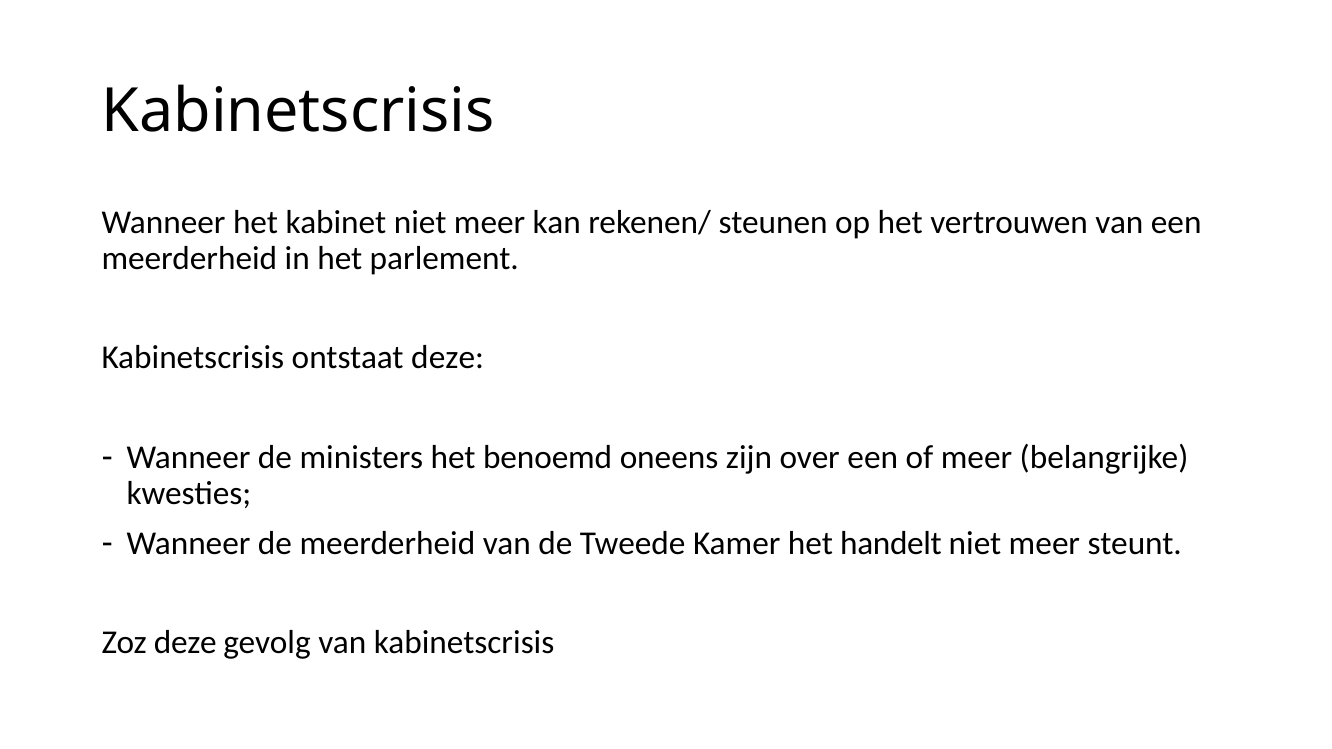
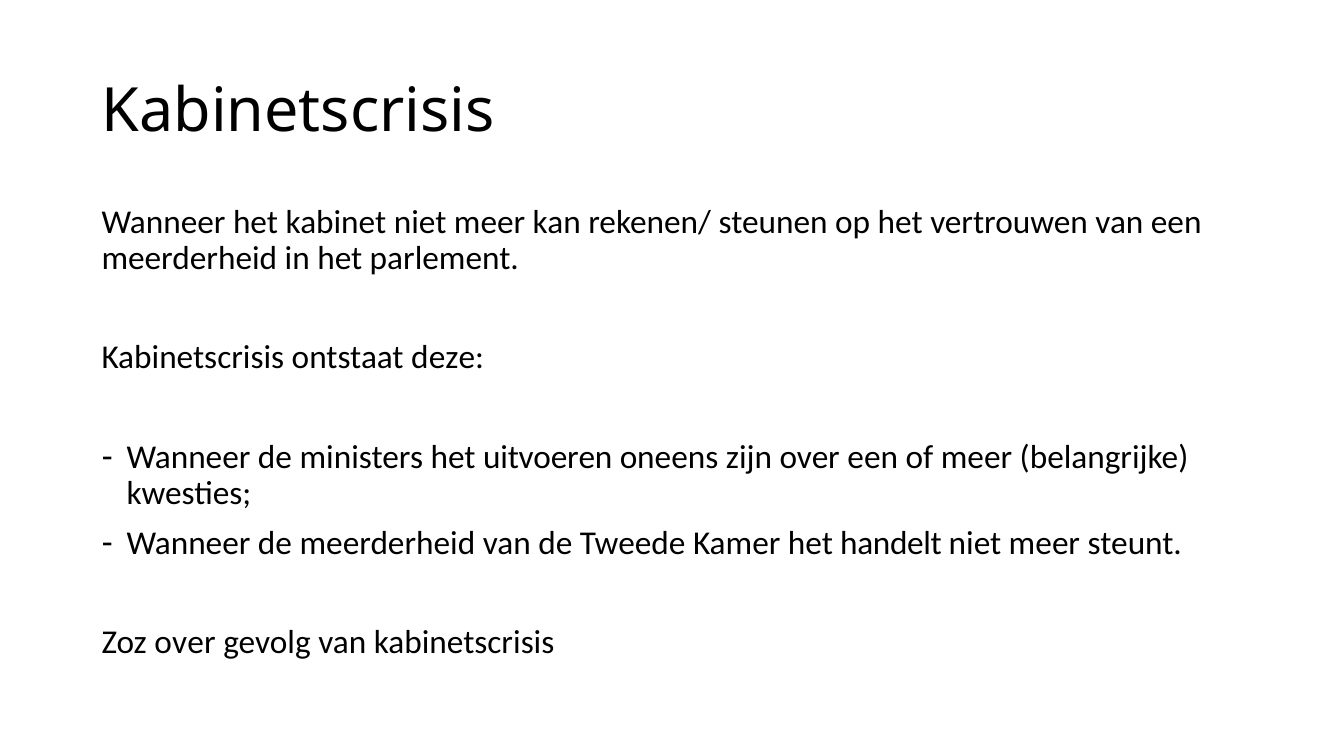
benoemd: benoemd -> uitvoeren
Zoz deze: deze -> over
